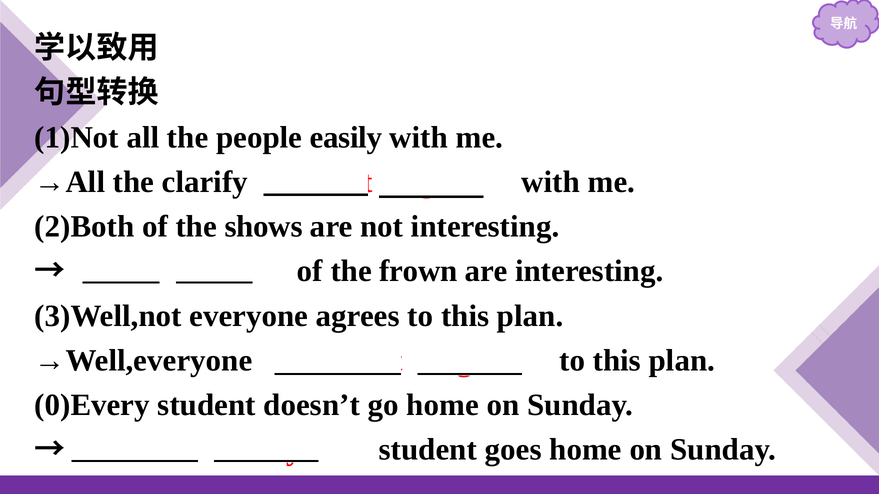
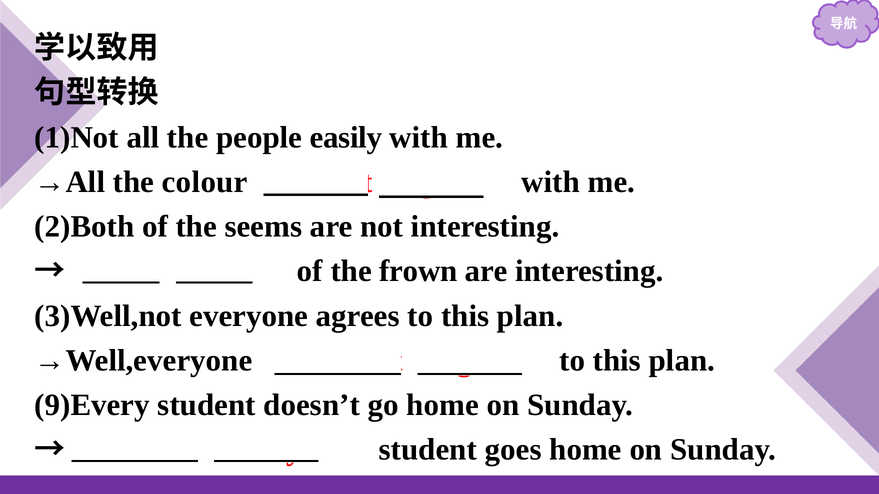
clarify: clarify -> colour
shows: shows -> seems
0)Every: 0)Every -> 9)Every
